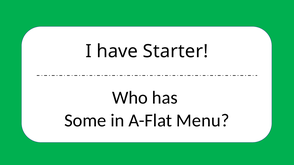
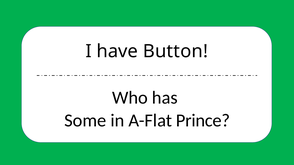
Starter: Starter -> Button
Menu: Menu -> Prince
